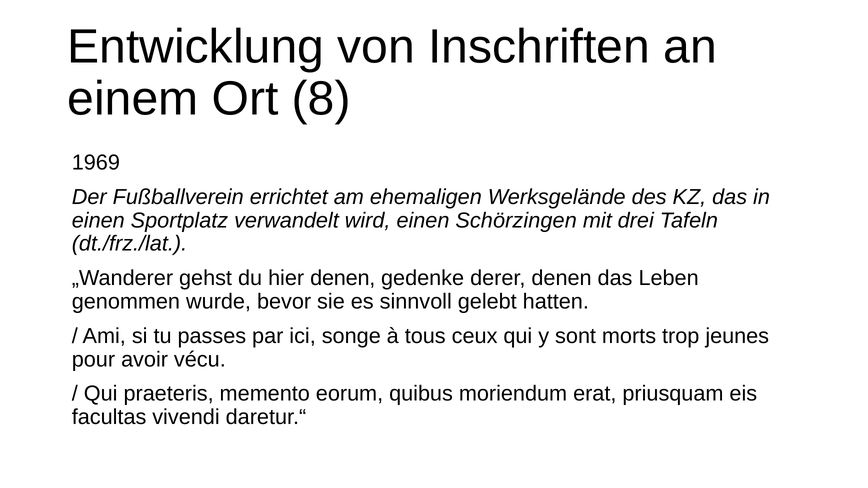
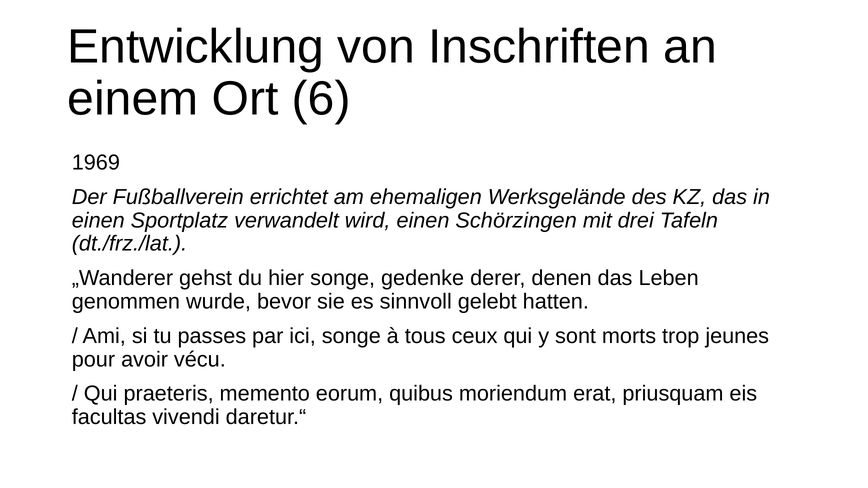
8: 8 -> 6
hier denen: denen -> songe
